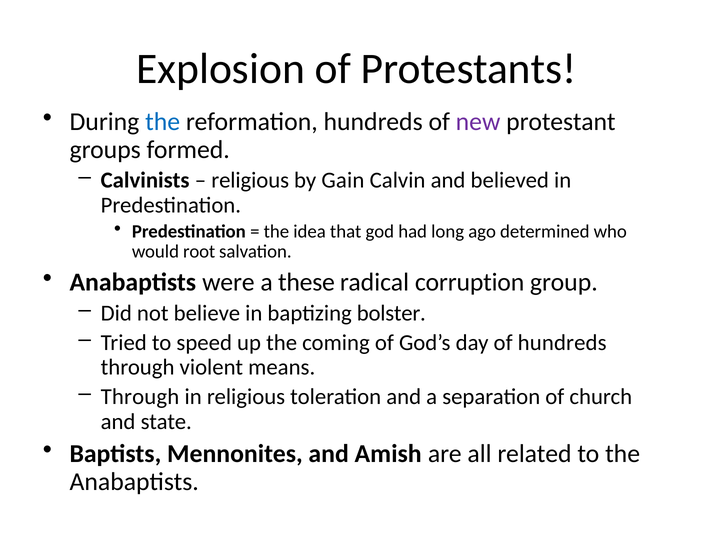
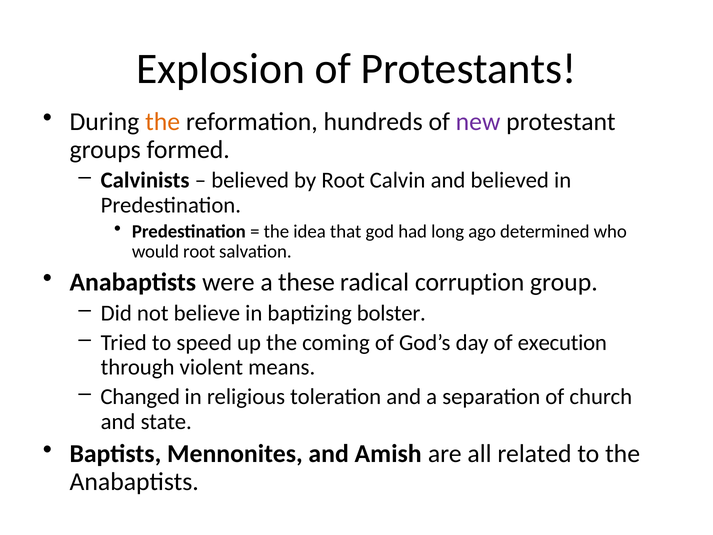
the at (163, 122) colour: blue -> orange
religious at (250, 180): religious -> believed
by Gain: Gain -> Root
of hundreds: hundreds -> execution
Through at (140, 397): Through -> Changed
